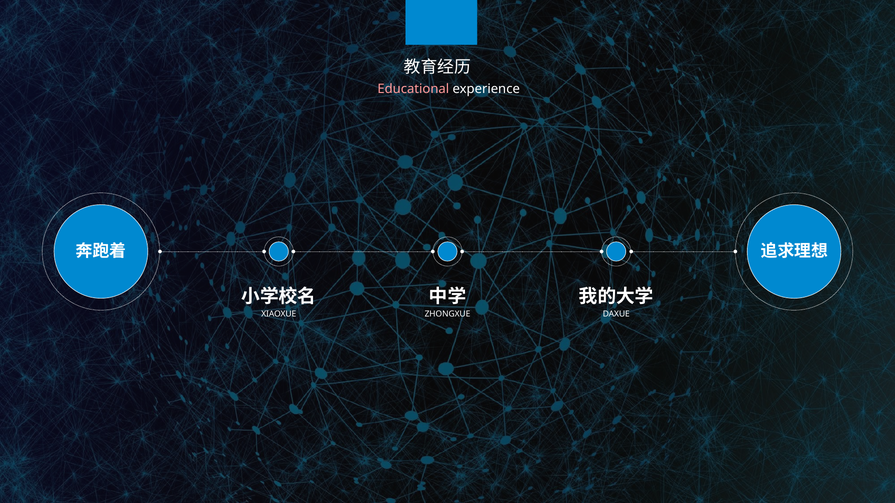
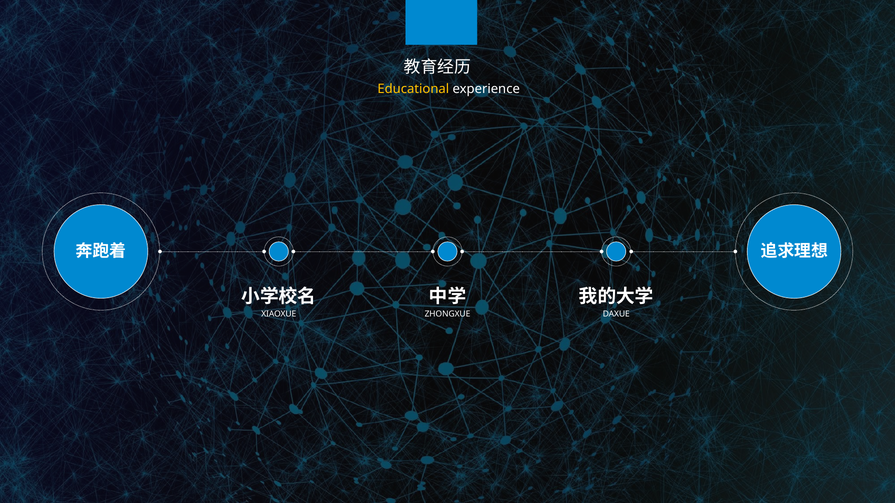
Educational colour: pink -> yellow
